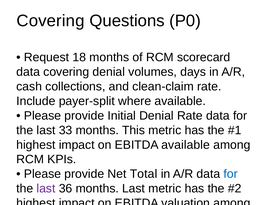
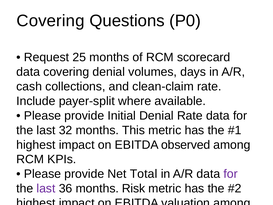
18: 18 -> 25
33: 33 -> 32
EBITDA available: available -> observed
for at (231, 174) colour: blue -> purple
months Last: Last -> Risk
